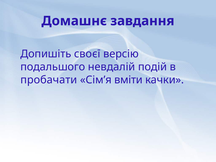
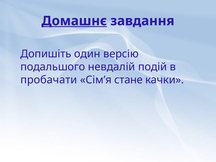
Домашнє underline: none -> present
своєї: своєї -> один
вміти: вміти -> стане
